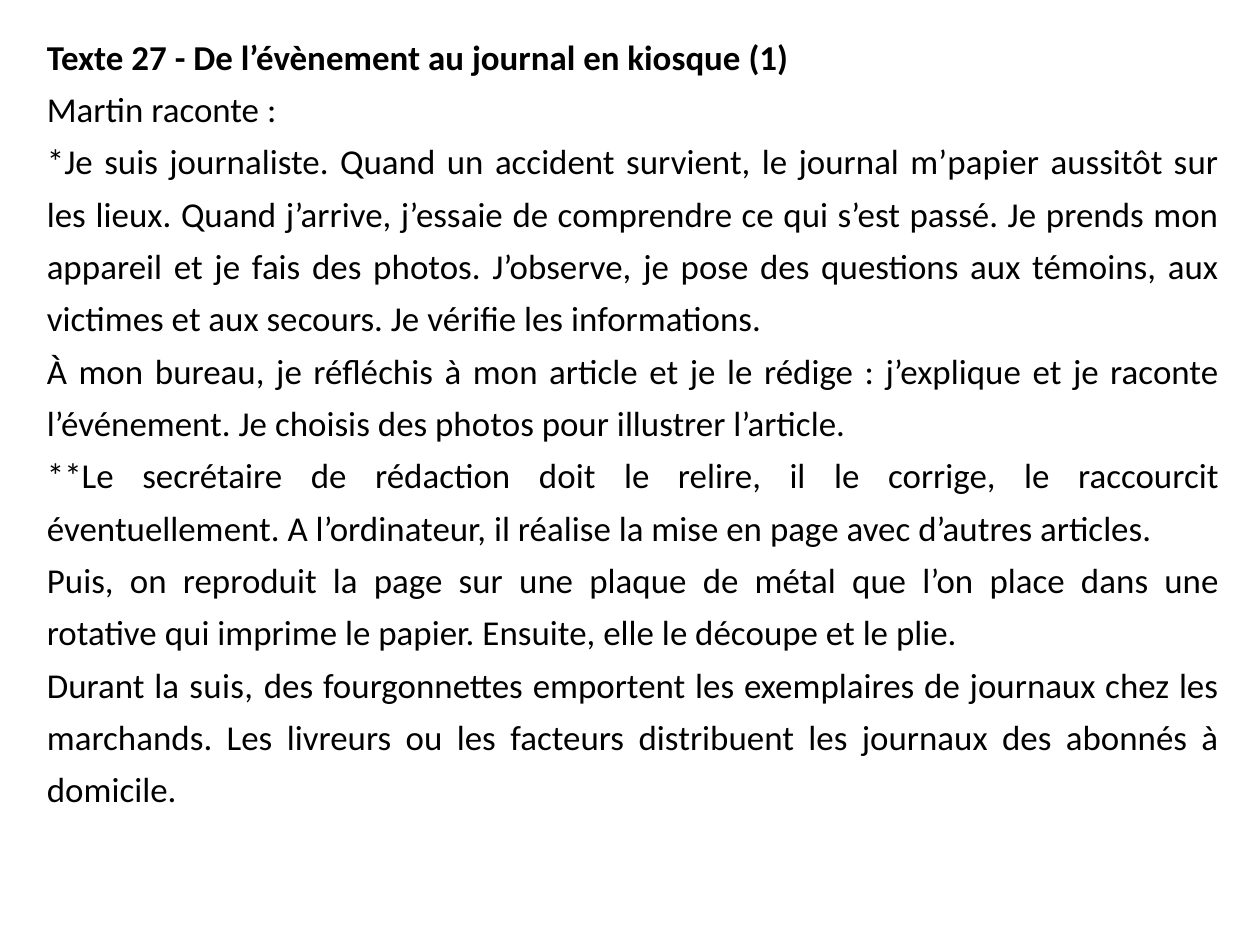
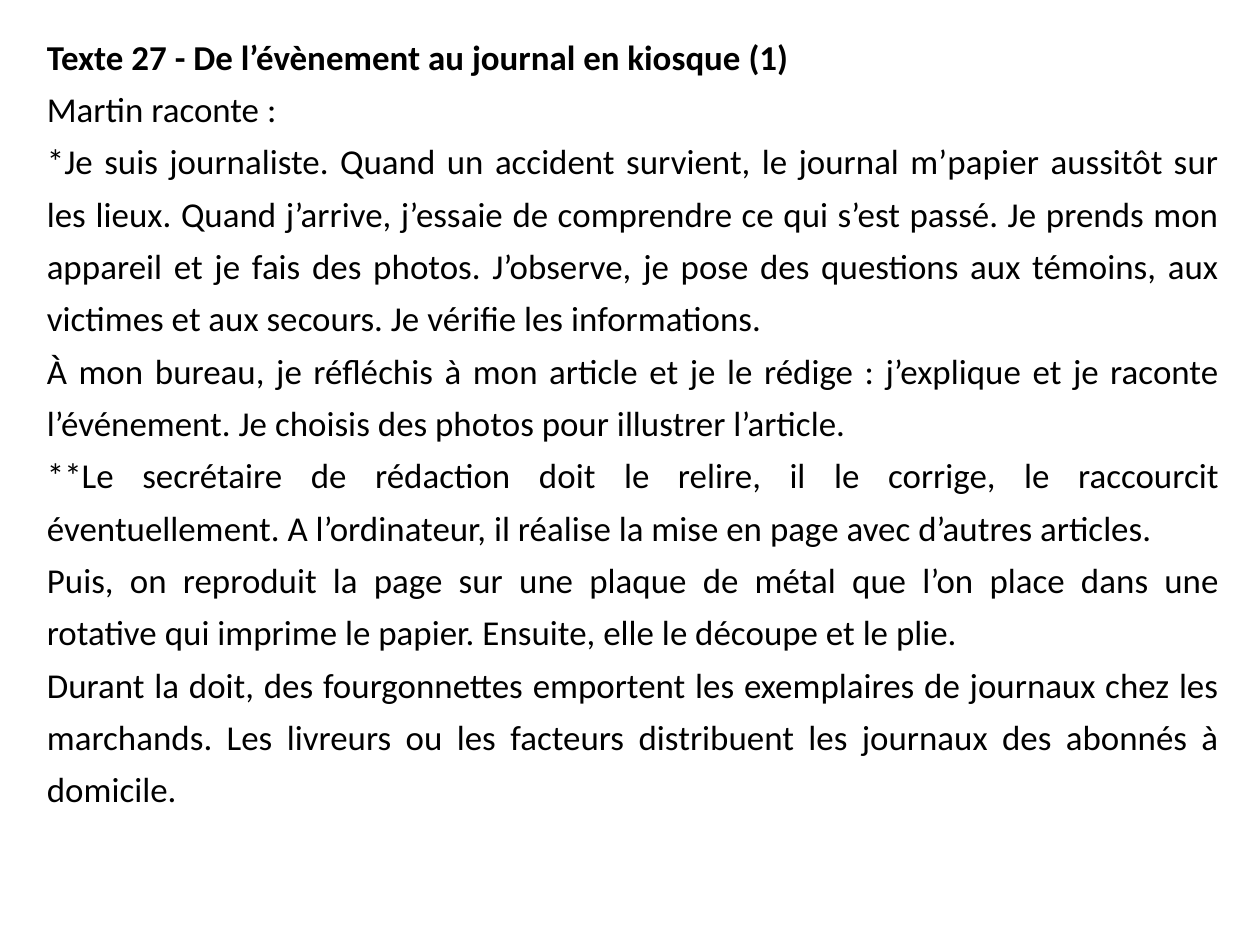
la suis: suis -> doit
